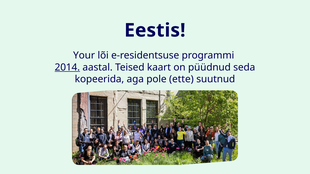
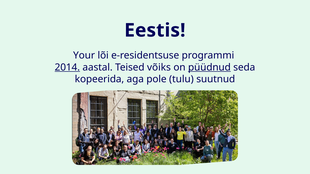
kaart: kaart -> võiks
püüdnud underline: none -> present
ette: ette -> tulu
